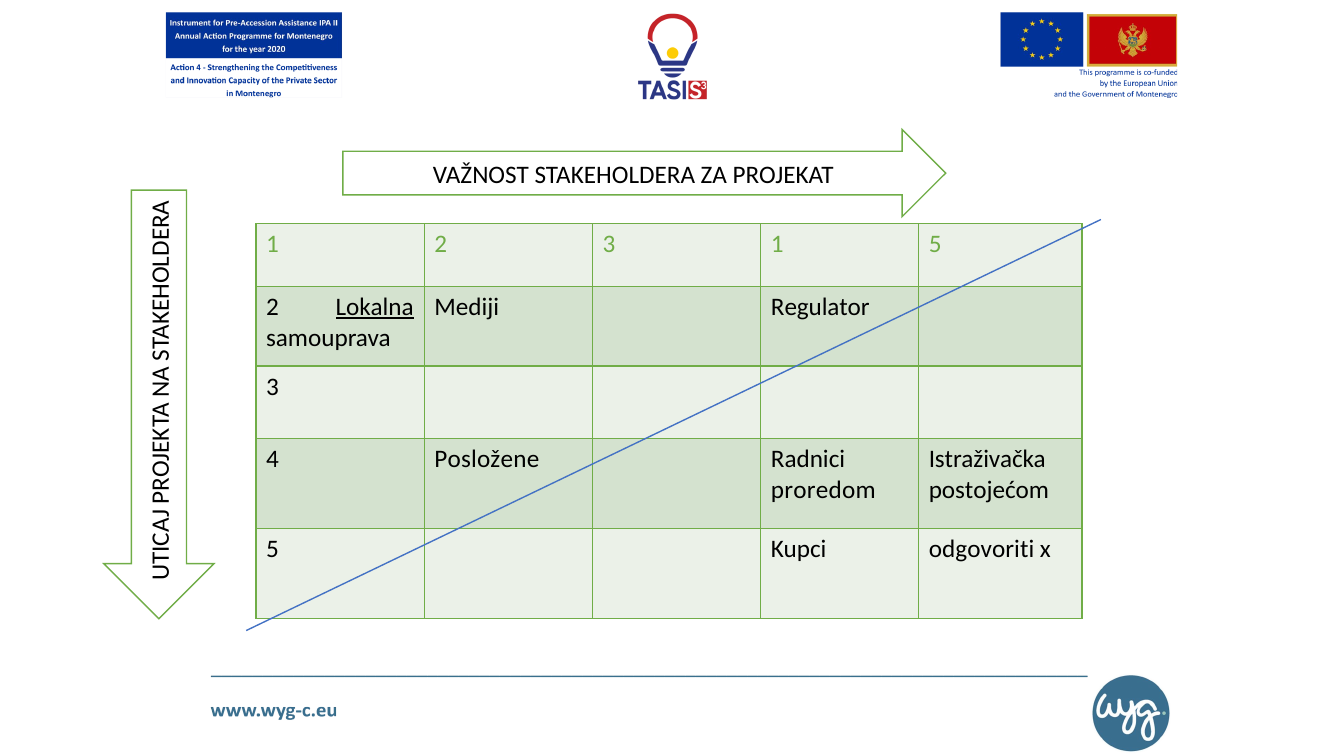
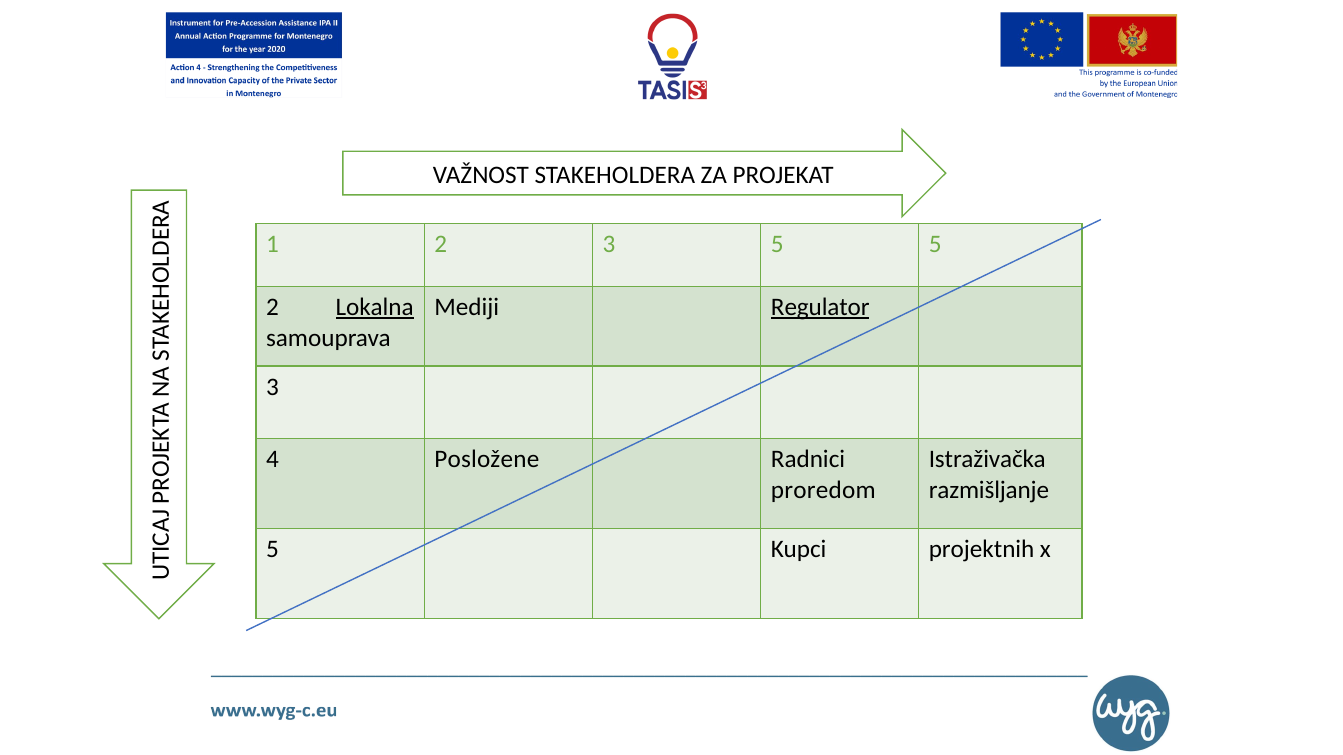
3 1: 1 -> 5
Regulator underline: none -> present
postojećom: postojećom -> razmišljanje
odgovoriti: odgovoriti -> projektnih
